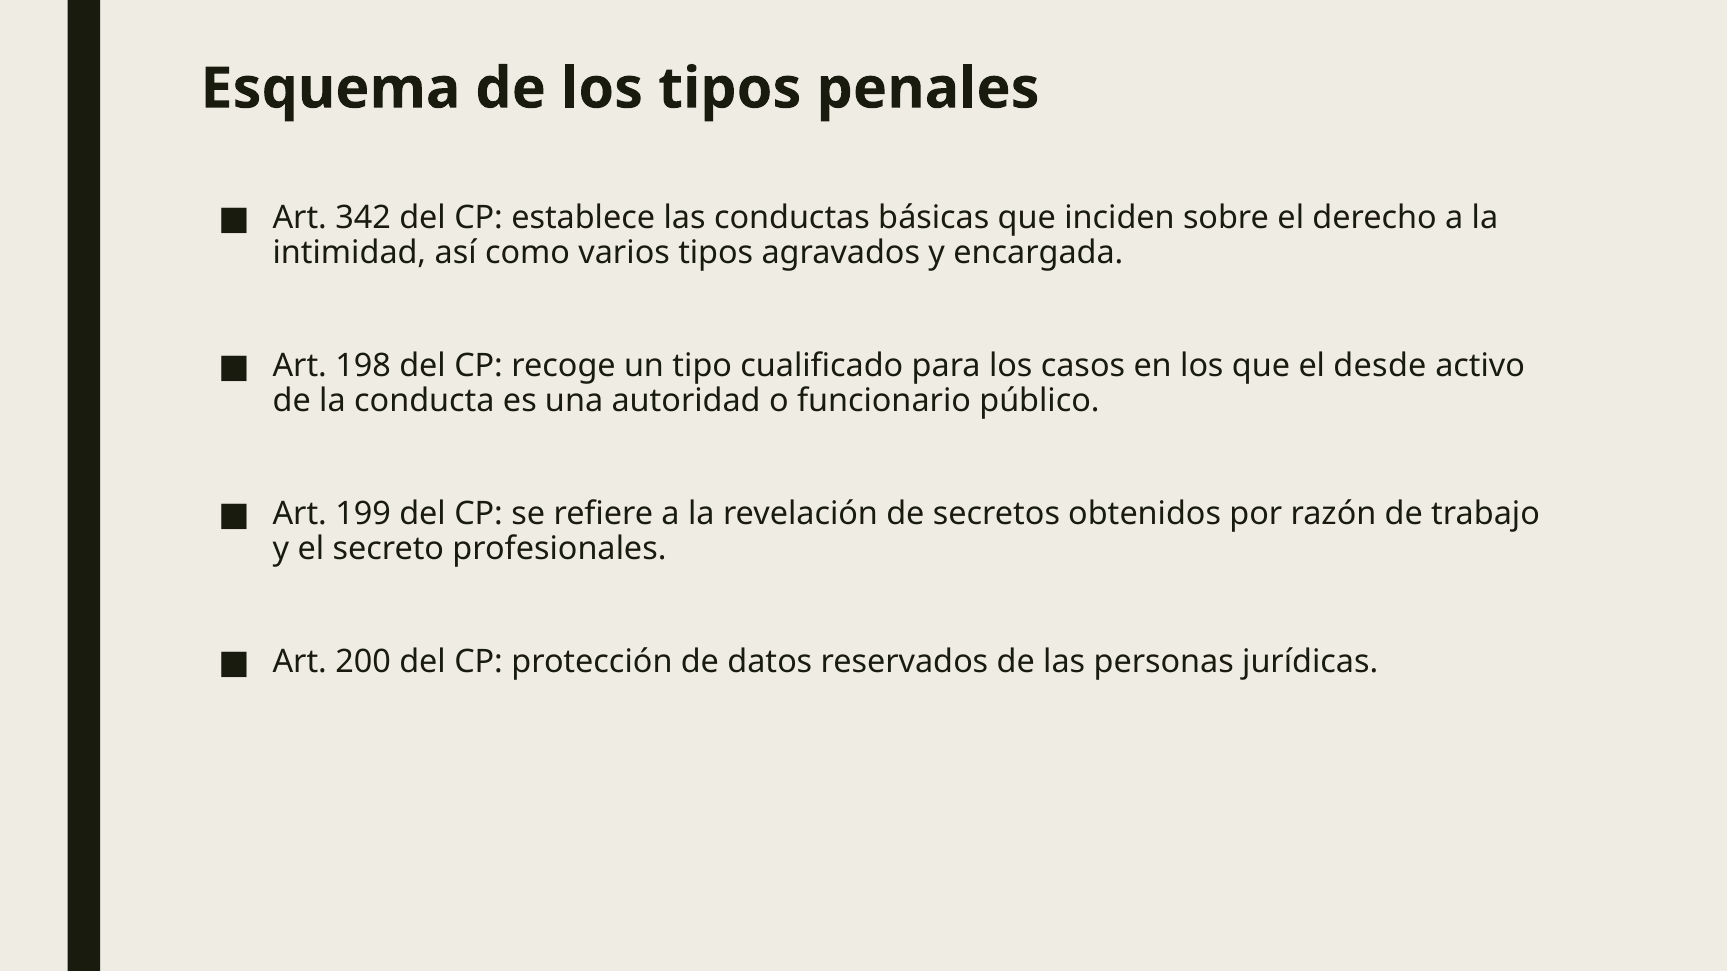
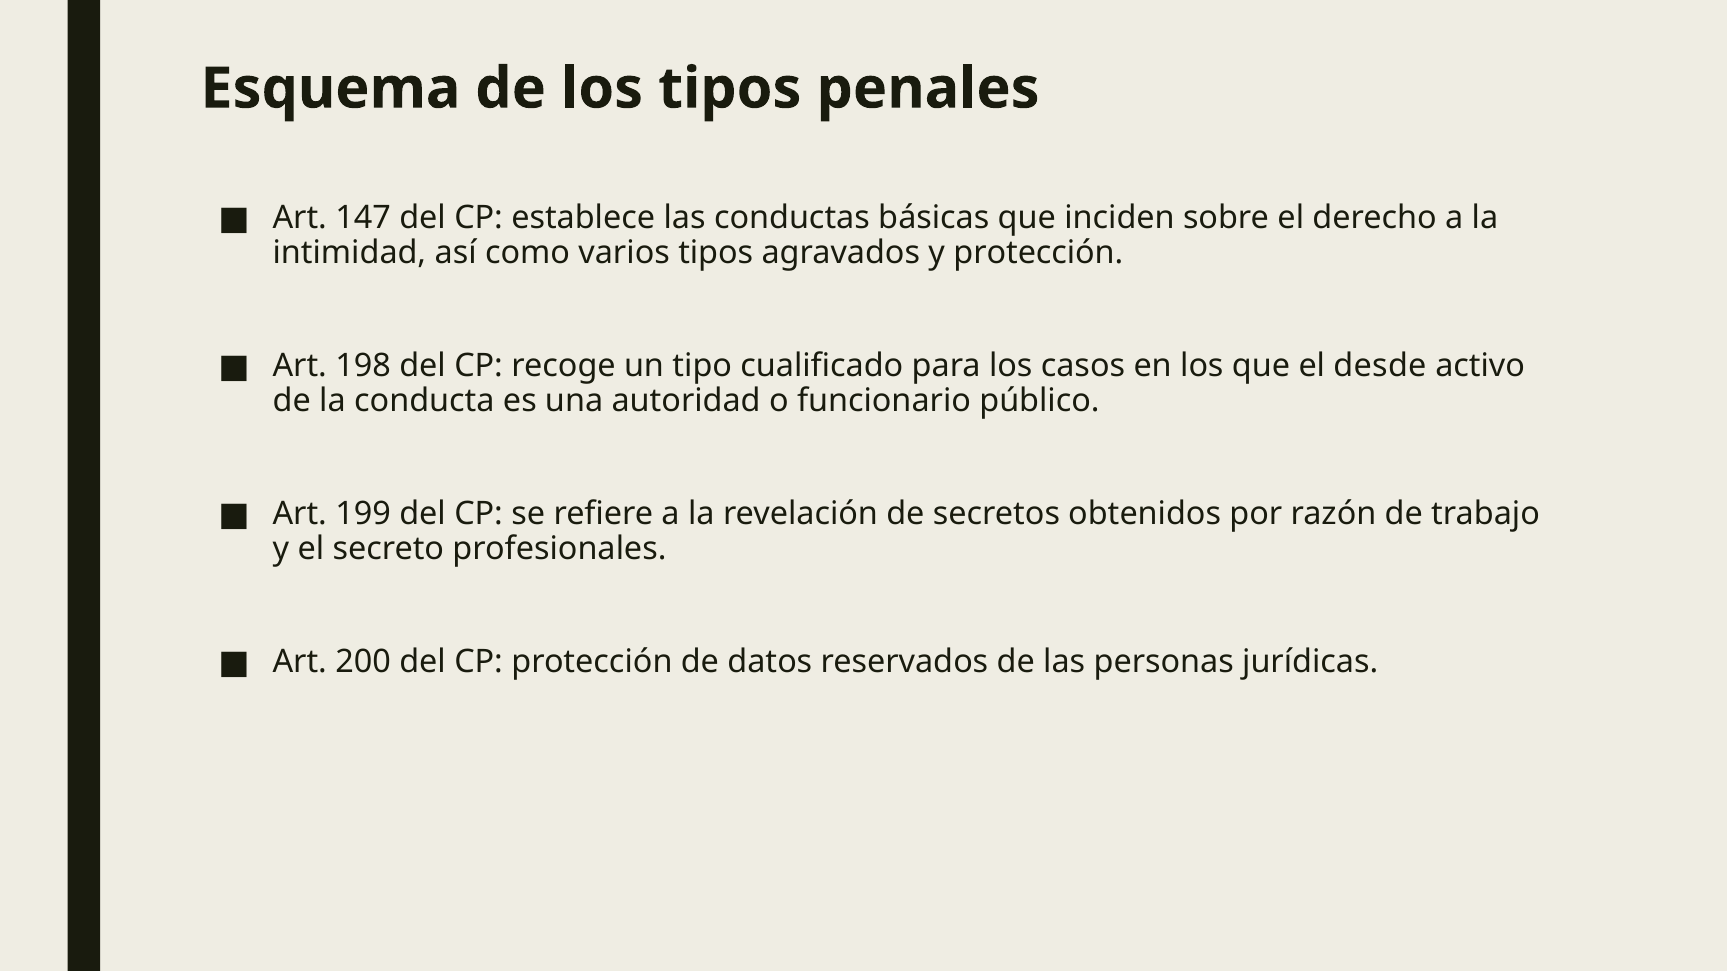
342: 342 -> 147
y encargada: encargada -> protección
